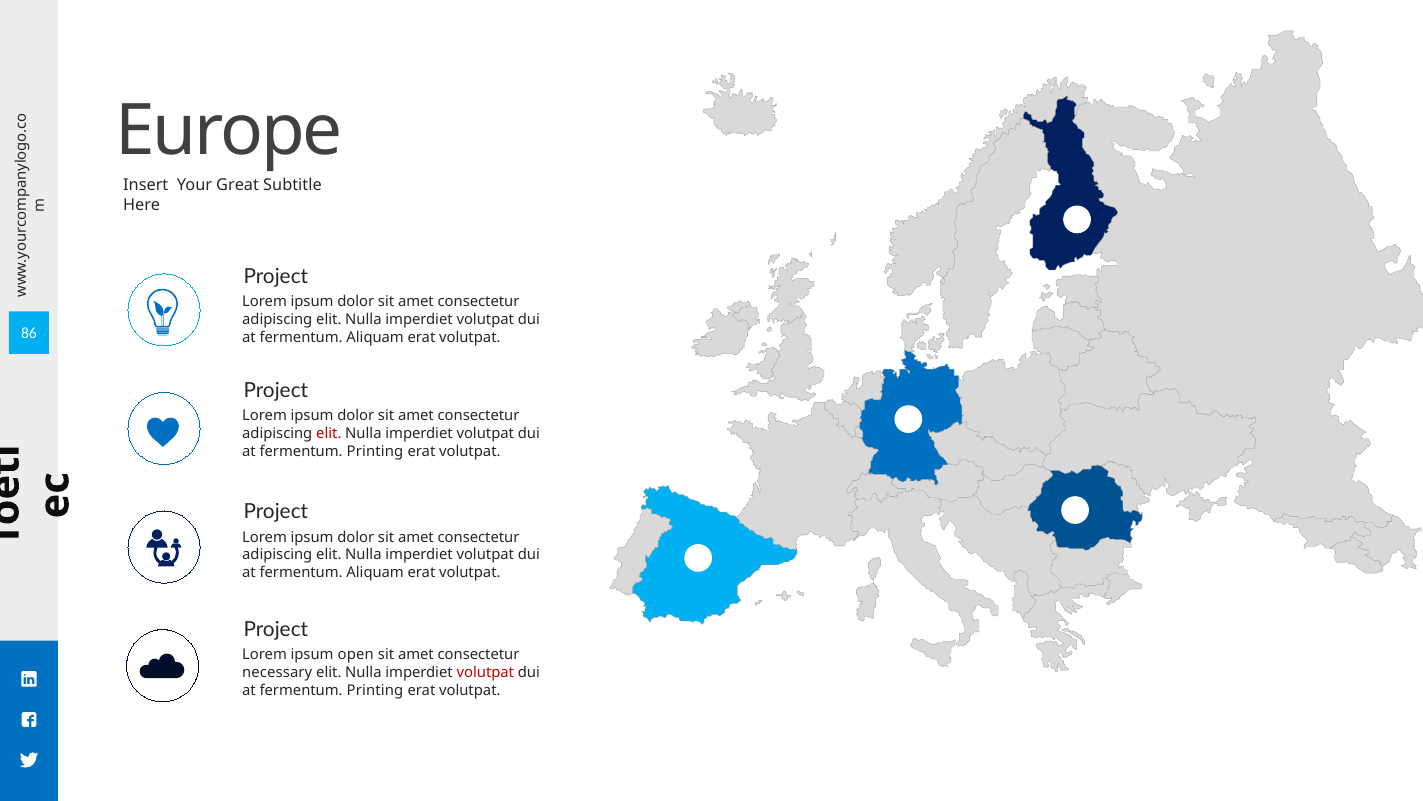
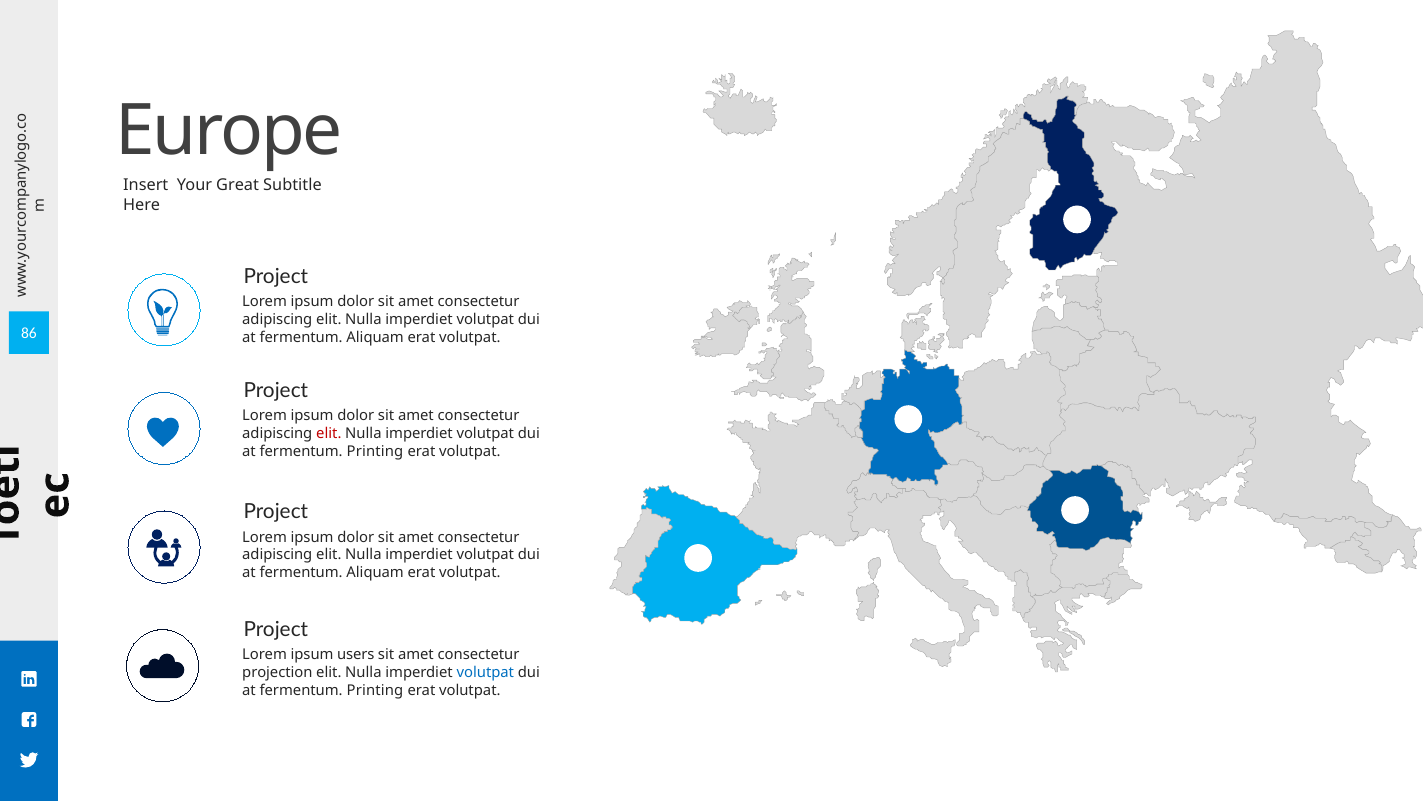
open: open -> users
necessary: necessary -> projection
volutpat at (485, 672) colour: red -> blue
